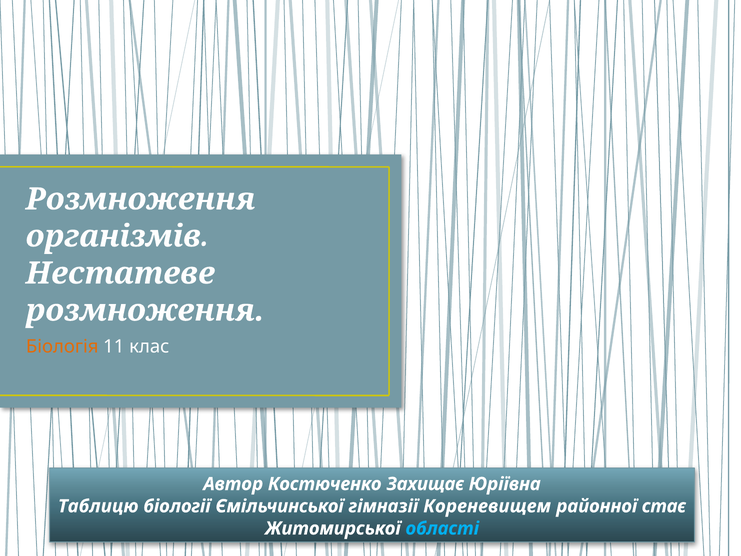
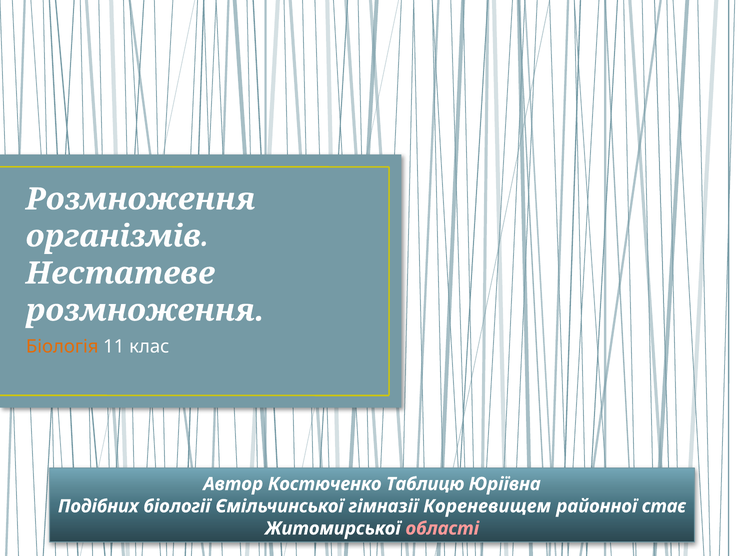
Захищає: Захищає -> Таблицю
Таблицю: Таблицю -> Подібних
області colour: light blue -> pink
